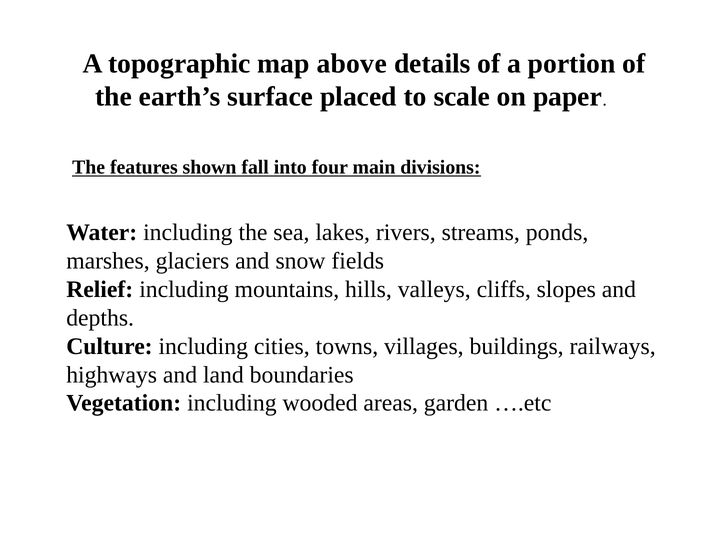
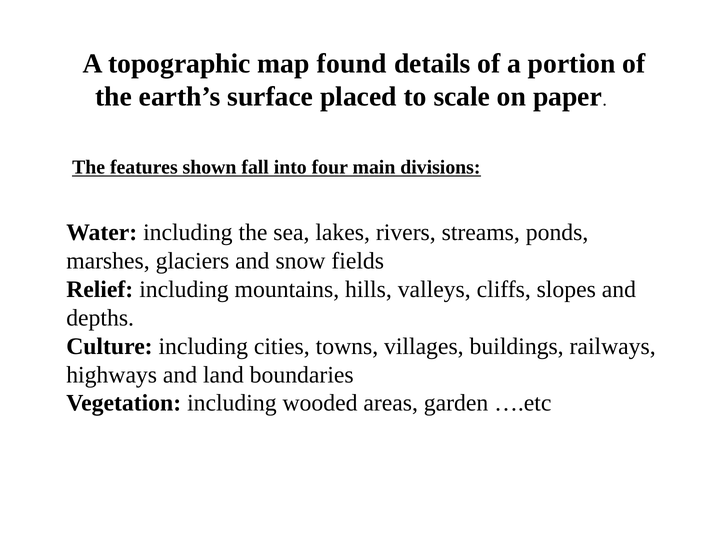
above: above -> found
